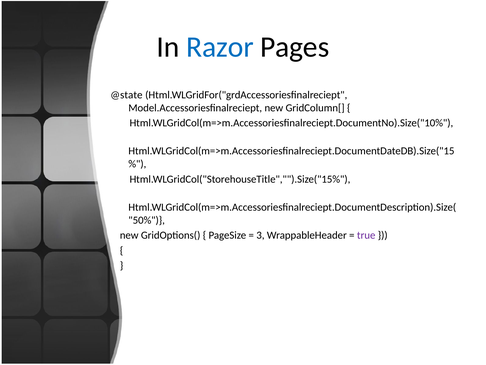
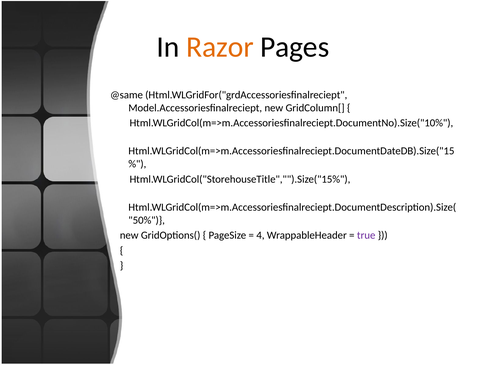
Razor colour: blue -> orange
@state: @state -> @same
3: 3 -> 4
